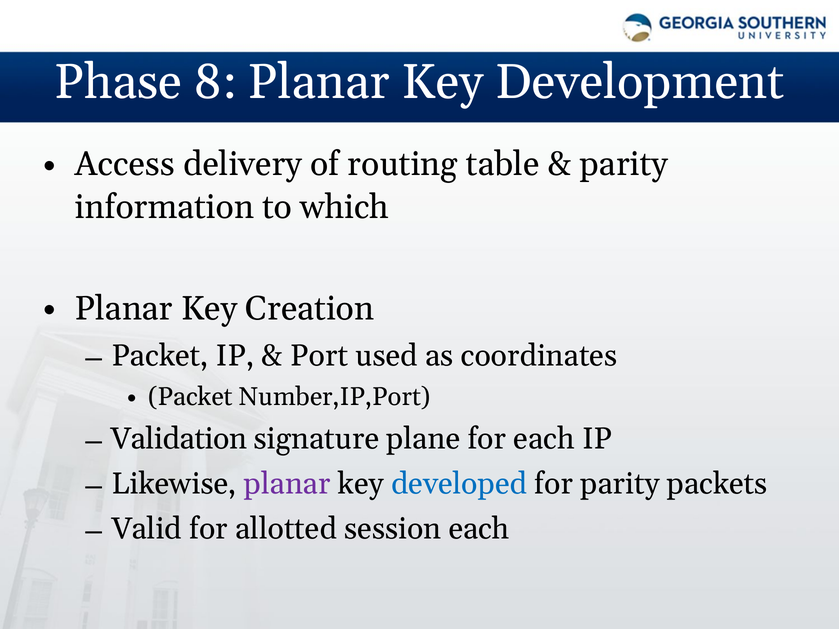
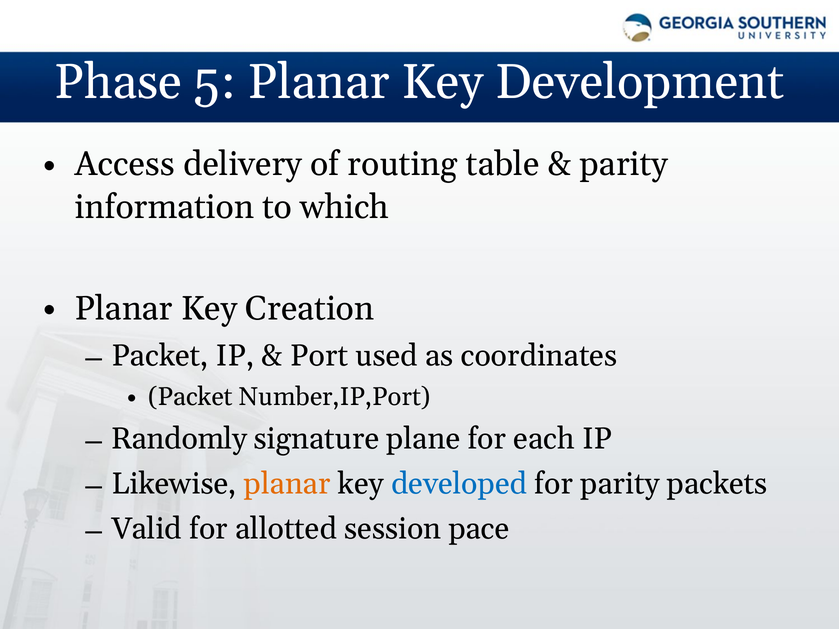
8: 8 -> 5
Validation: Validation -> Randomly
planar at (287, 484) colour: purple -> orange
session each: each -> pace
